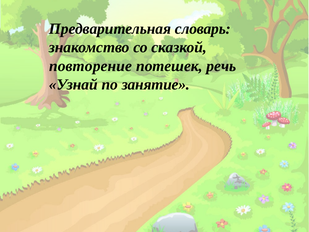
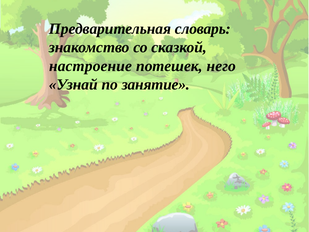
повторение: повторение -> настроение
речь: речь -> него
